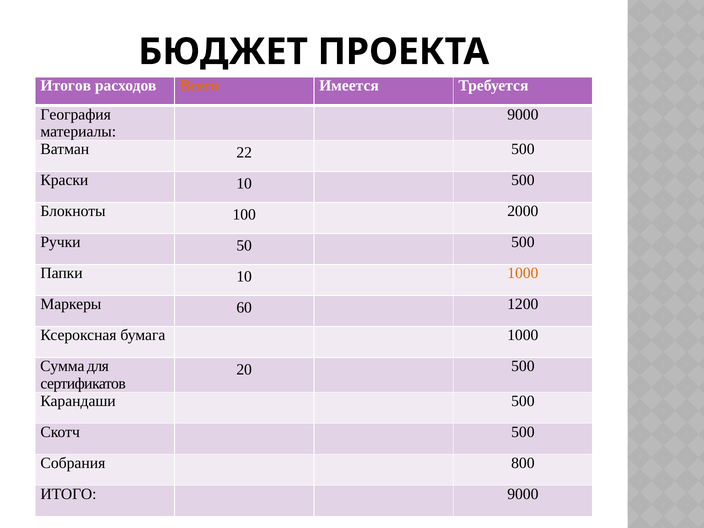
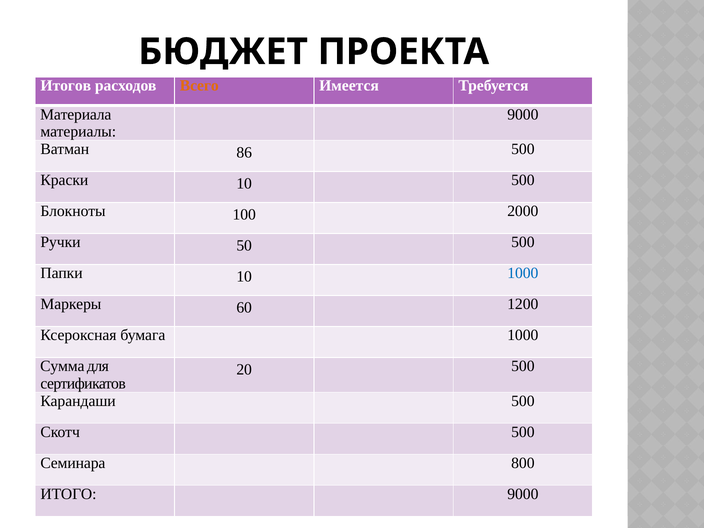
География: География -> Материала
22: 22 -> 86
1000 at (523, 273) colour: orange -> blue
Собрания: Собрания -> Семинара
